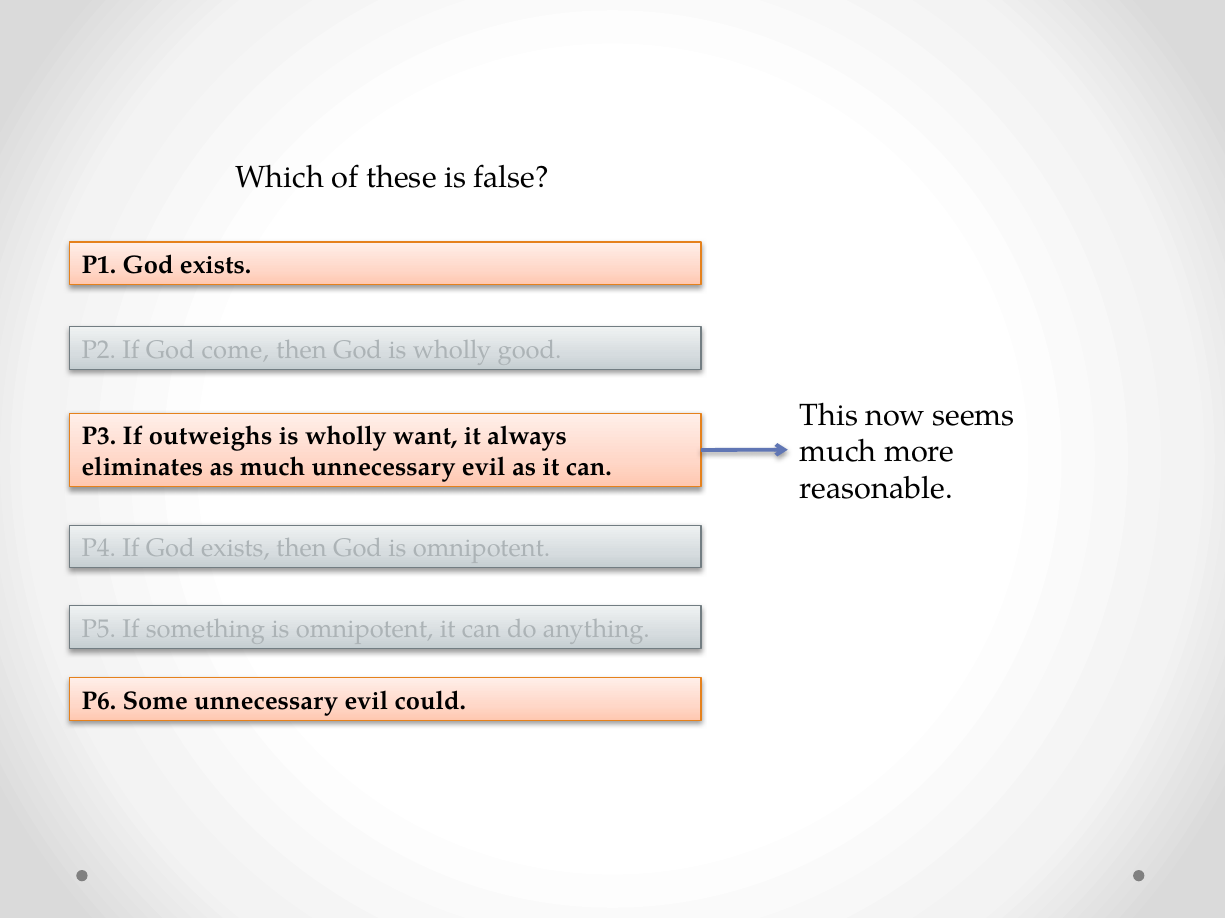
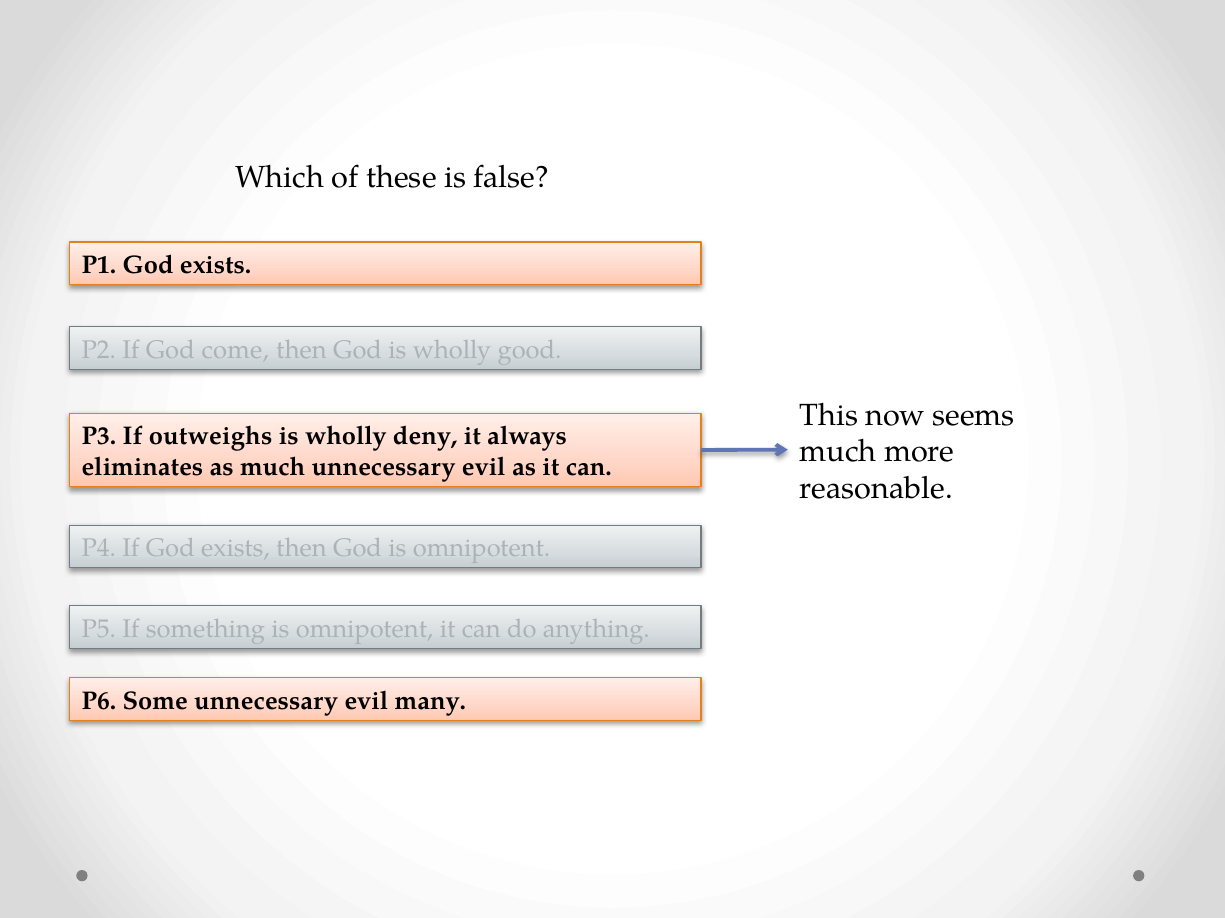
want: want -> deny
could: could -> many
